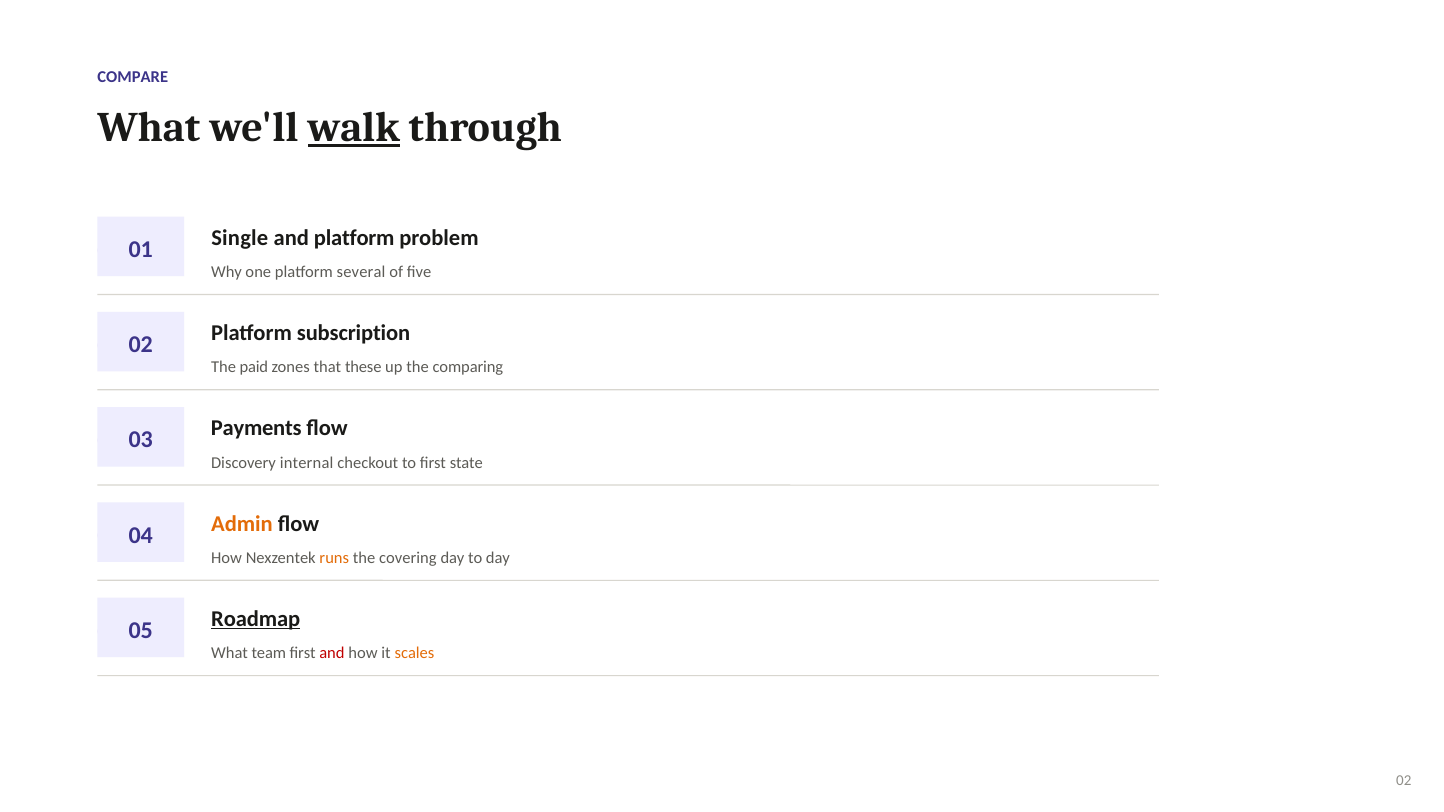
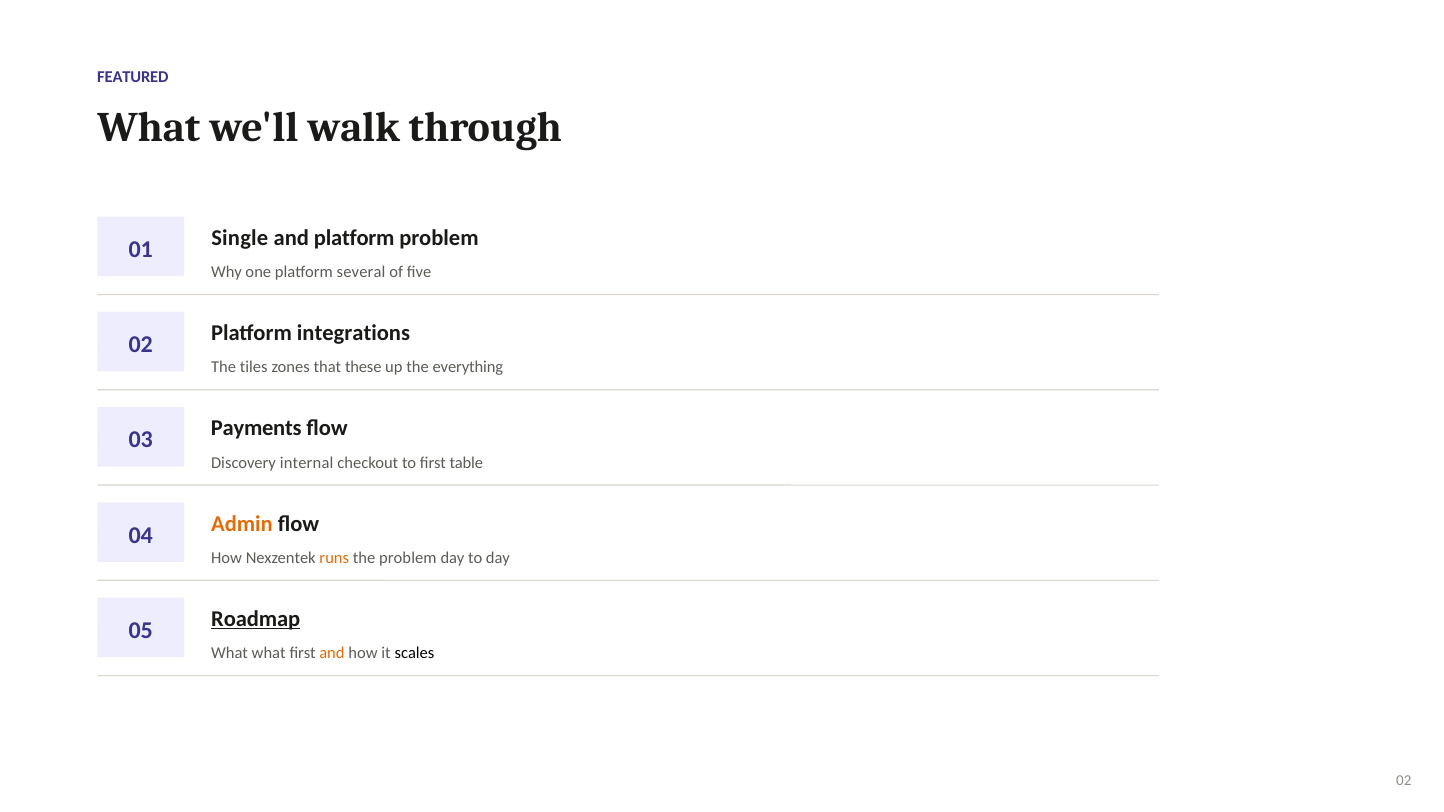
COMPARE: COMPARE -> FEATURED
walk underline: present -> none
subscription: subscription -> integrations
paid: paid -> tiles
comparing: comparing -> everything
state: state -> table
the covering: covering -> problem
What team: team -> what
and at (332, 654) colour: red -> orange
scales colour: orange -> black
